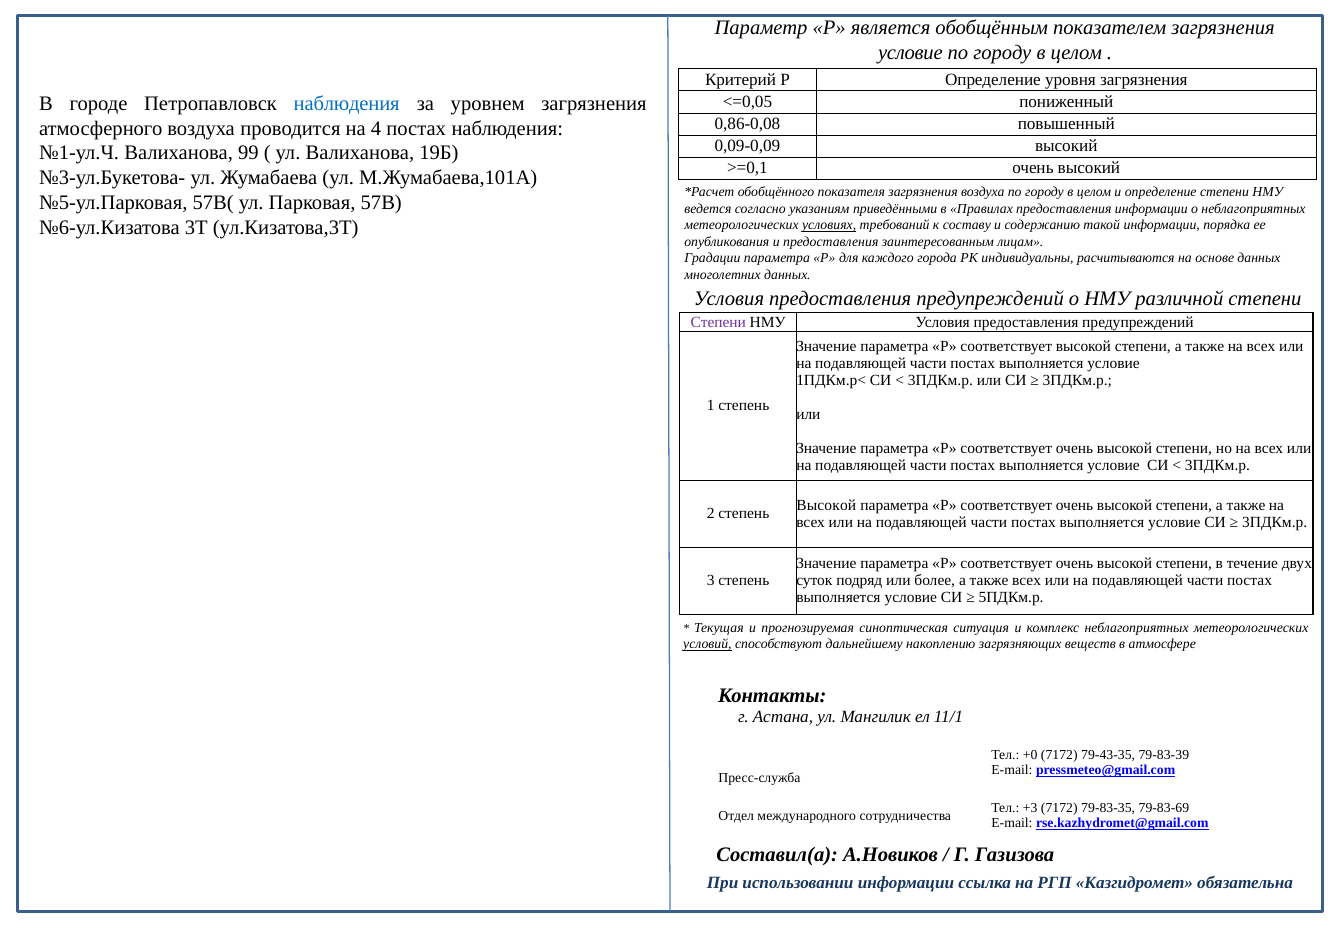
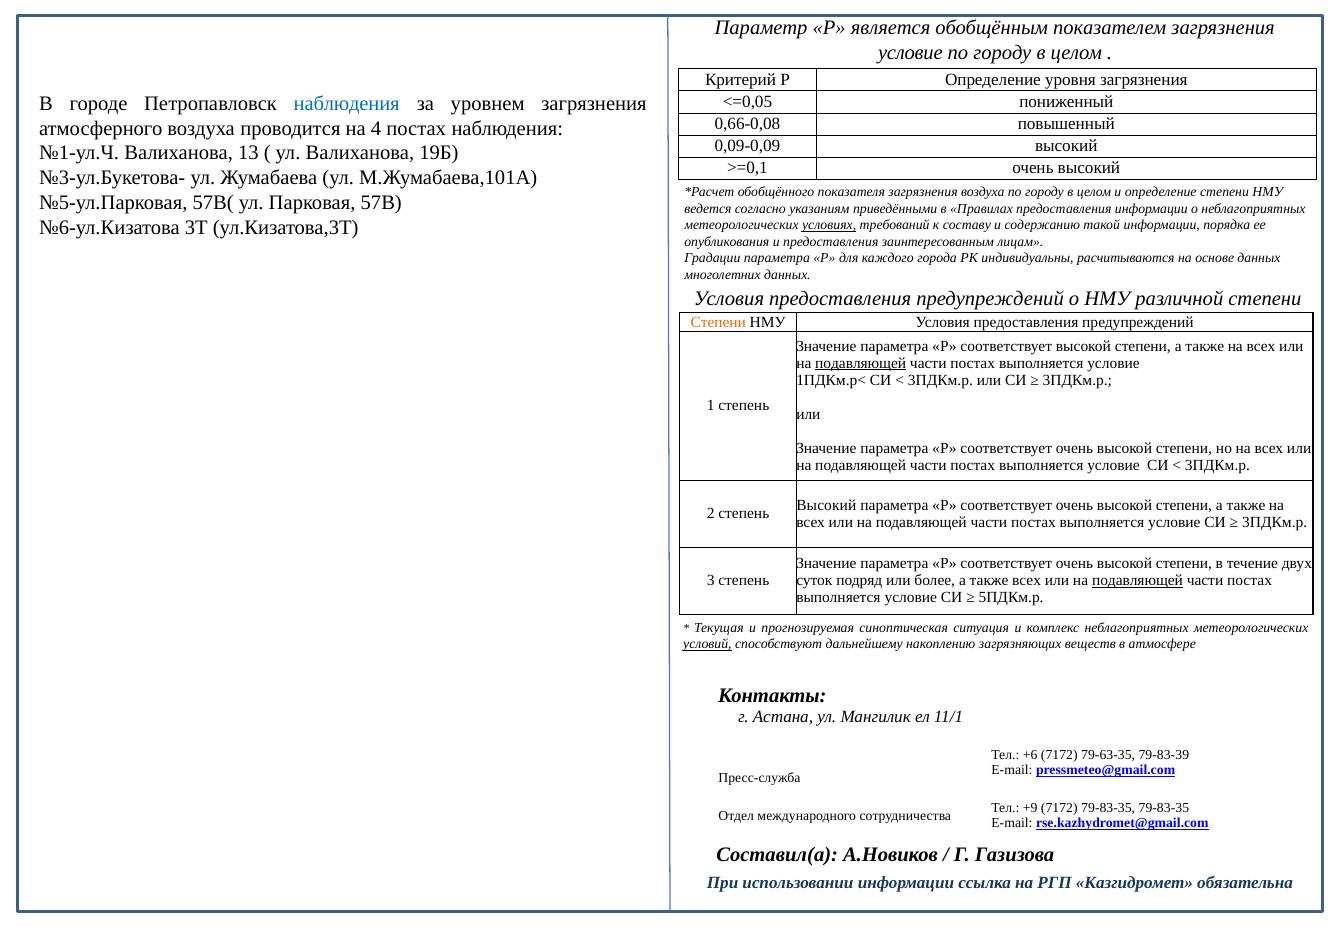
0,86-0,08: 0,86-0,08 -> 0,66-0,08
99: 99 -> 13
Степени at (718, 322) colour: purple -> orange
подавляющей at (861, 363) underline: none -> present
Высокой at (826, 506): Высокой -> Высокий
подавляющей at (1138, 581) underline: none -> present
+0: +0 -> +6
79-43-35: 79-43-35 -> 79-63-35
+3: +3 -> +9
79-83-35 79-83-69: 79-83-69 -> 79-83-35
